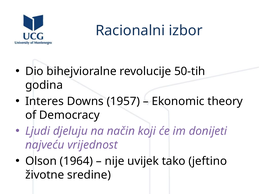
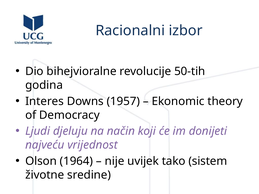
jeftino: jeftino -> sistem
